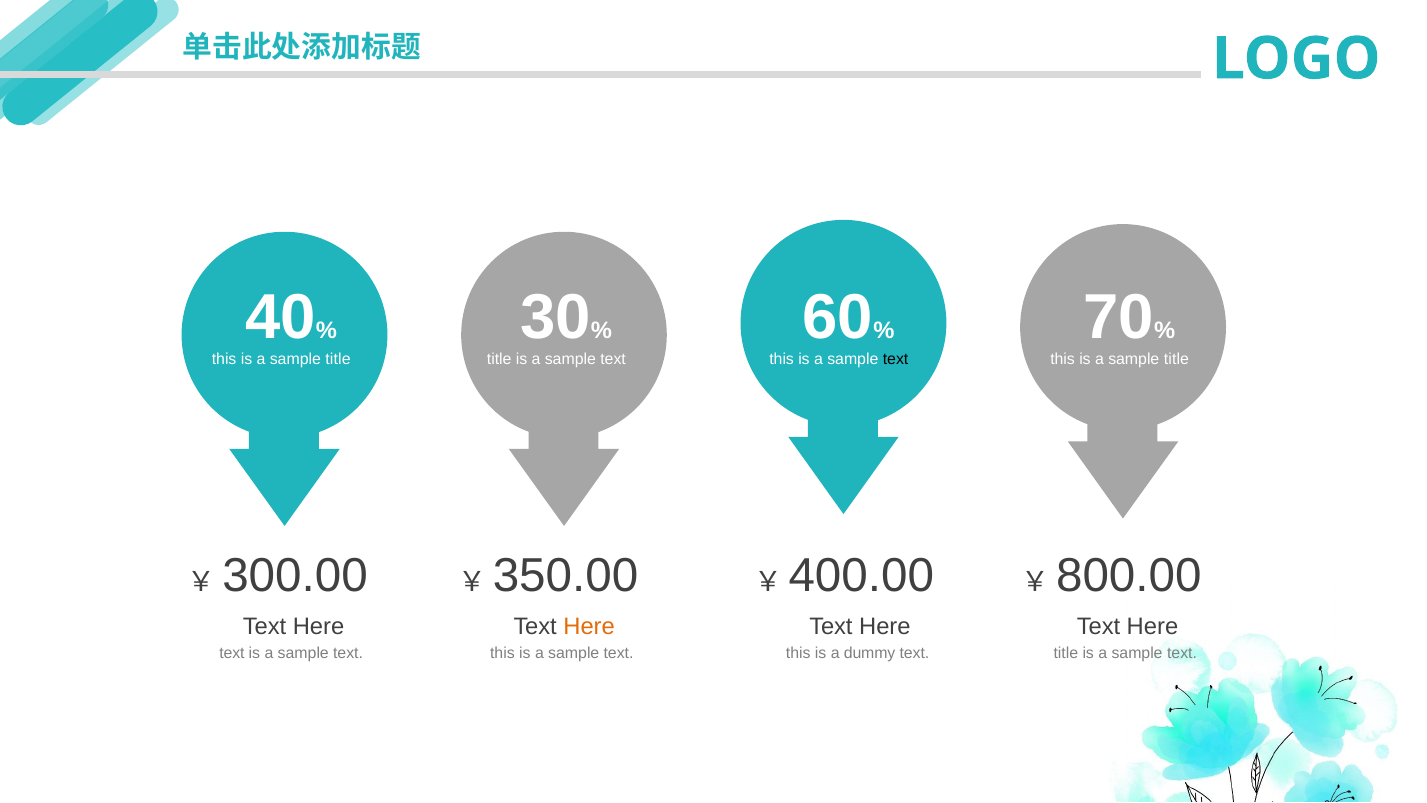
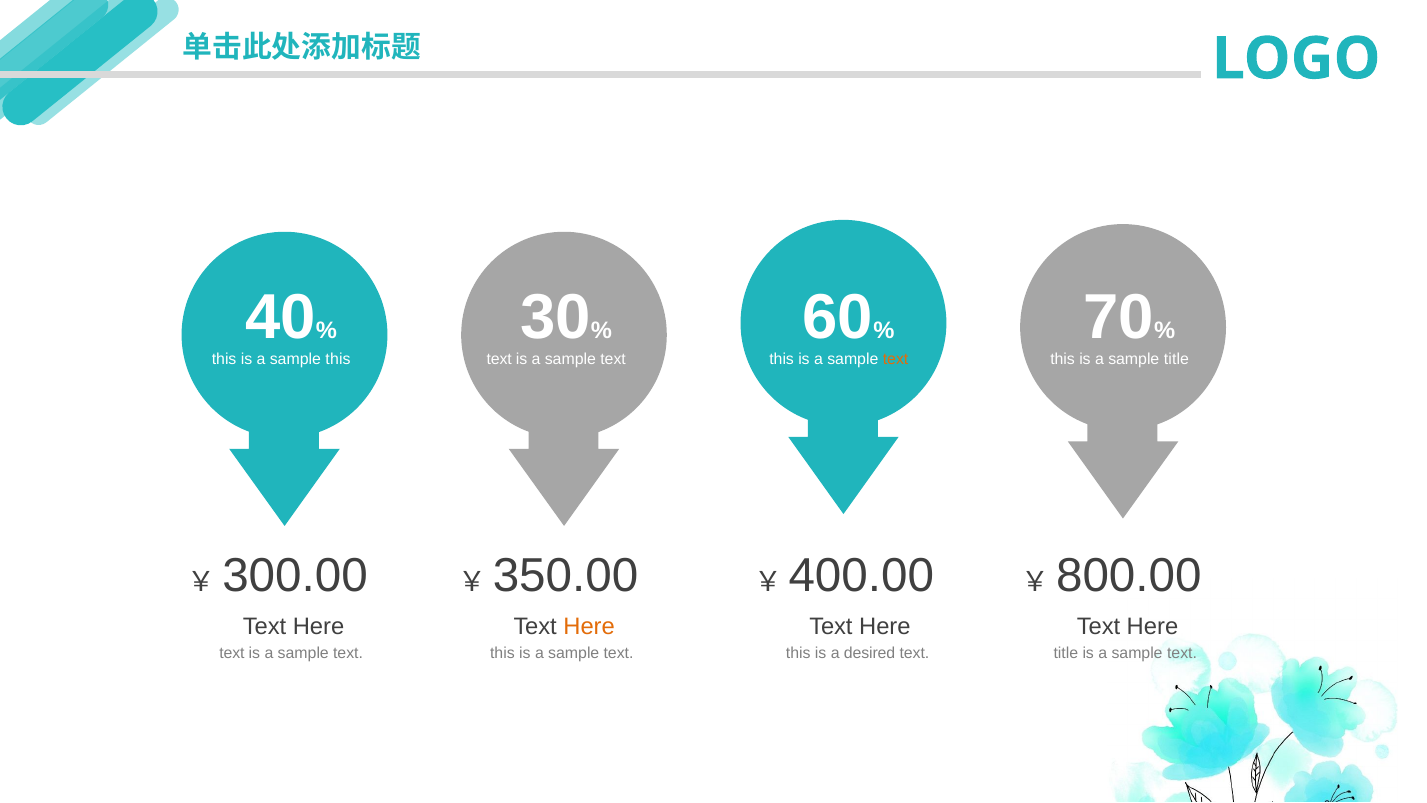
title at (338, 359): title -> this
title at (499, 359): title -> text
text at (896, 359) colour: black -> orange
dummy: dummy -> desired
